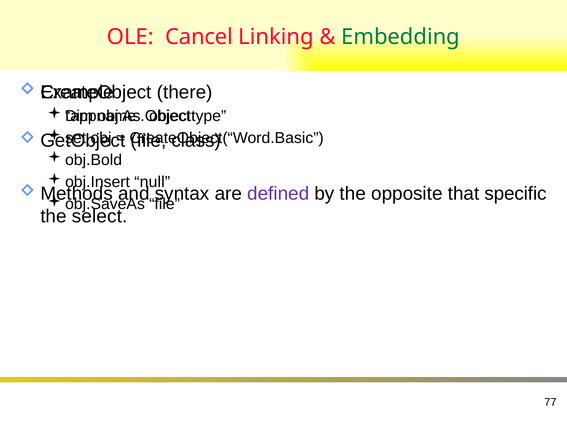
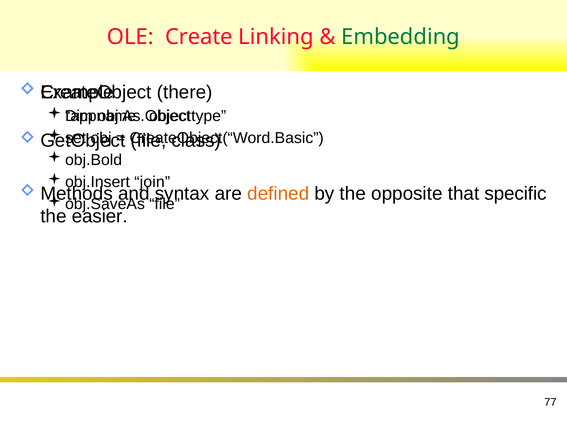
Cancel: Cancel -> Create
null: null -> join
defined colour: purple -> orange
select: select -> easier
